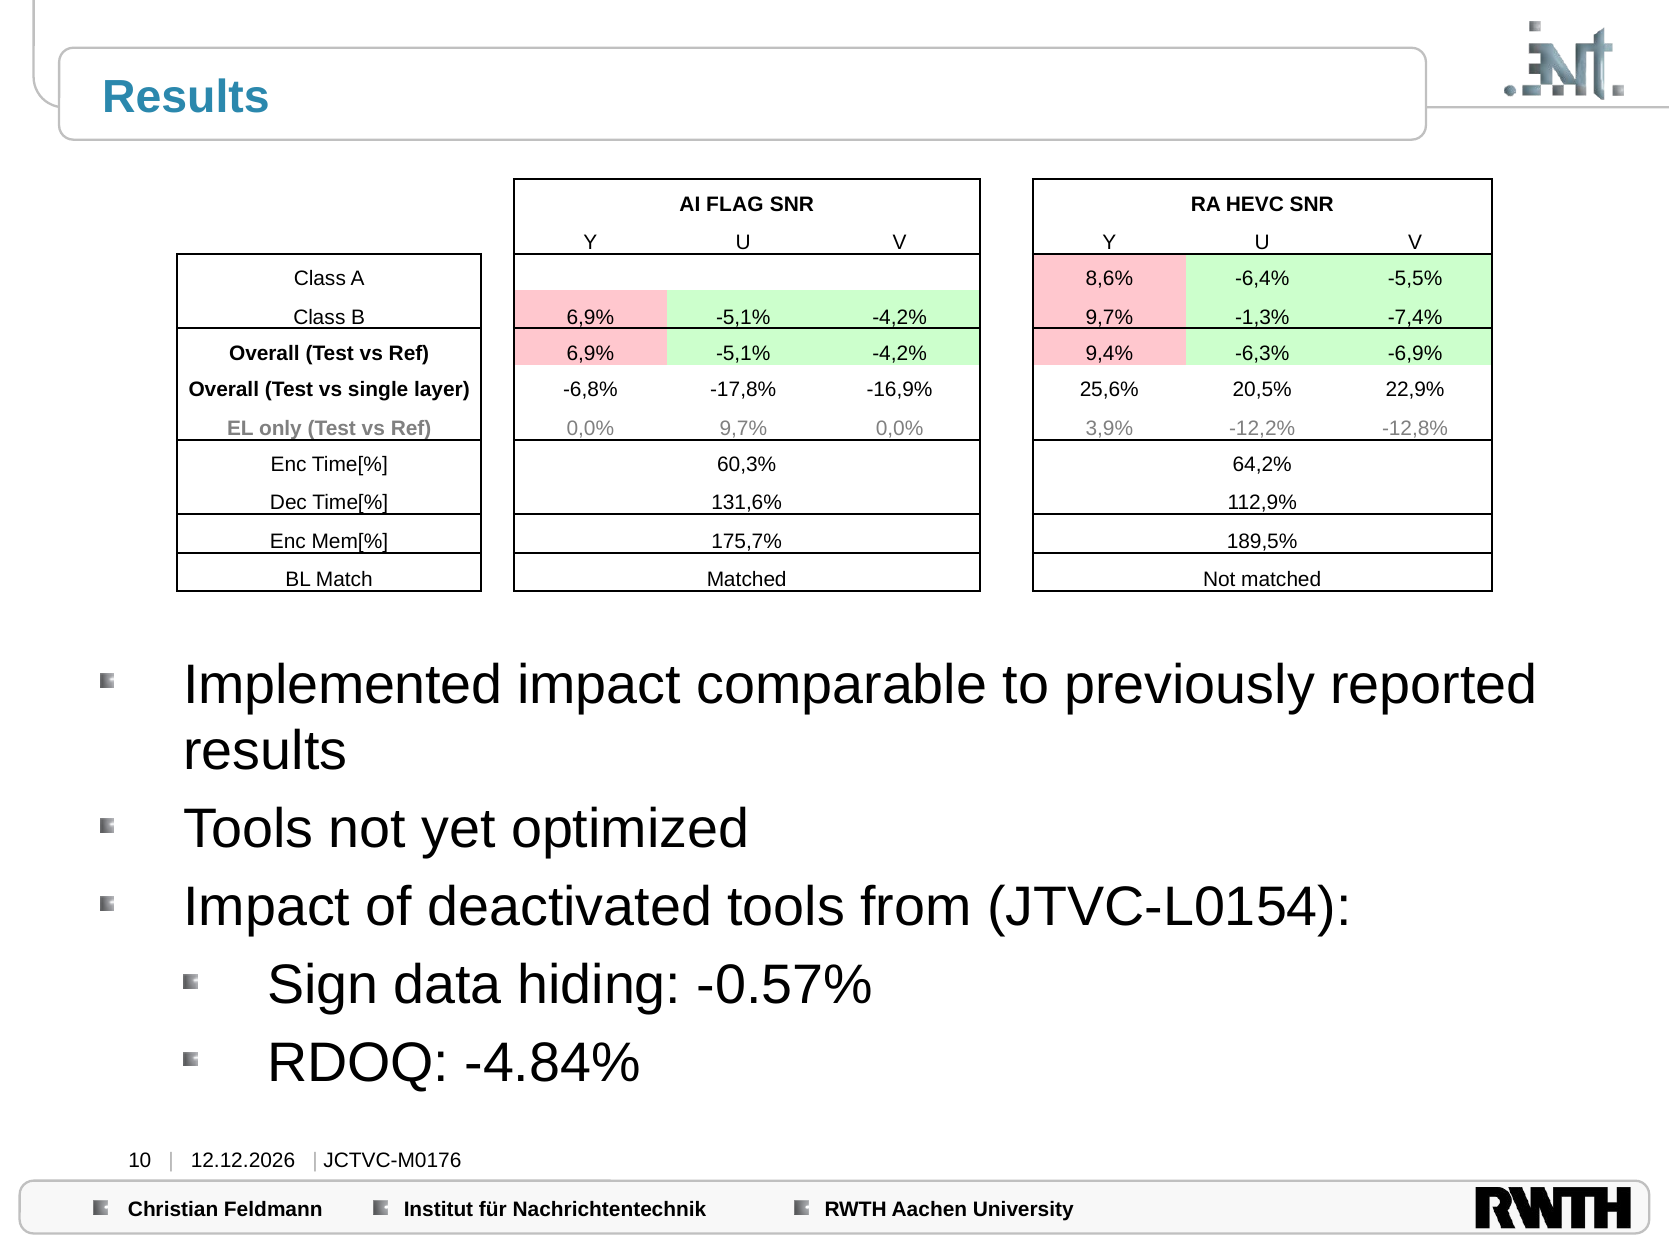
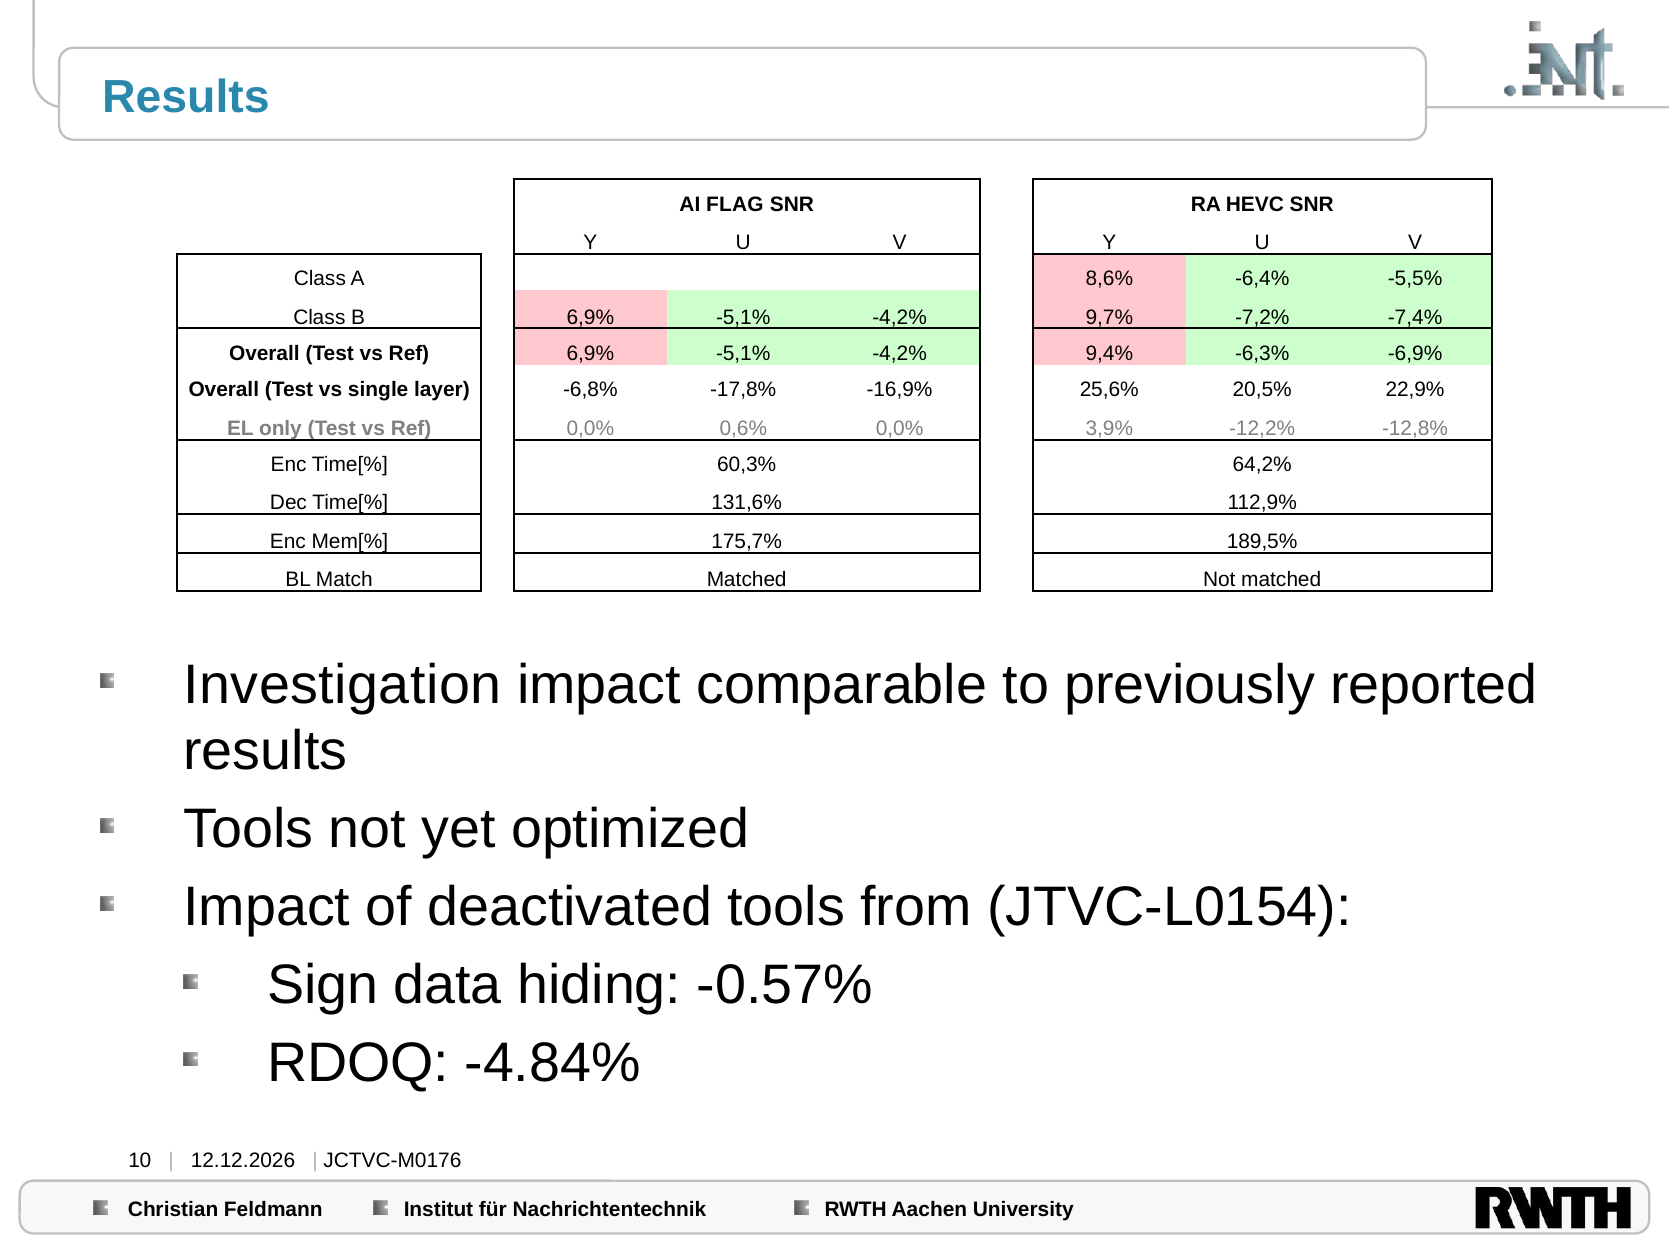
-1,3%: -1,3% -> -7,2%
0,0% 9,7%: 9,7% -> 0,6%
Implemented: Implemented -> Investigation
